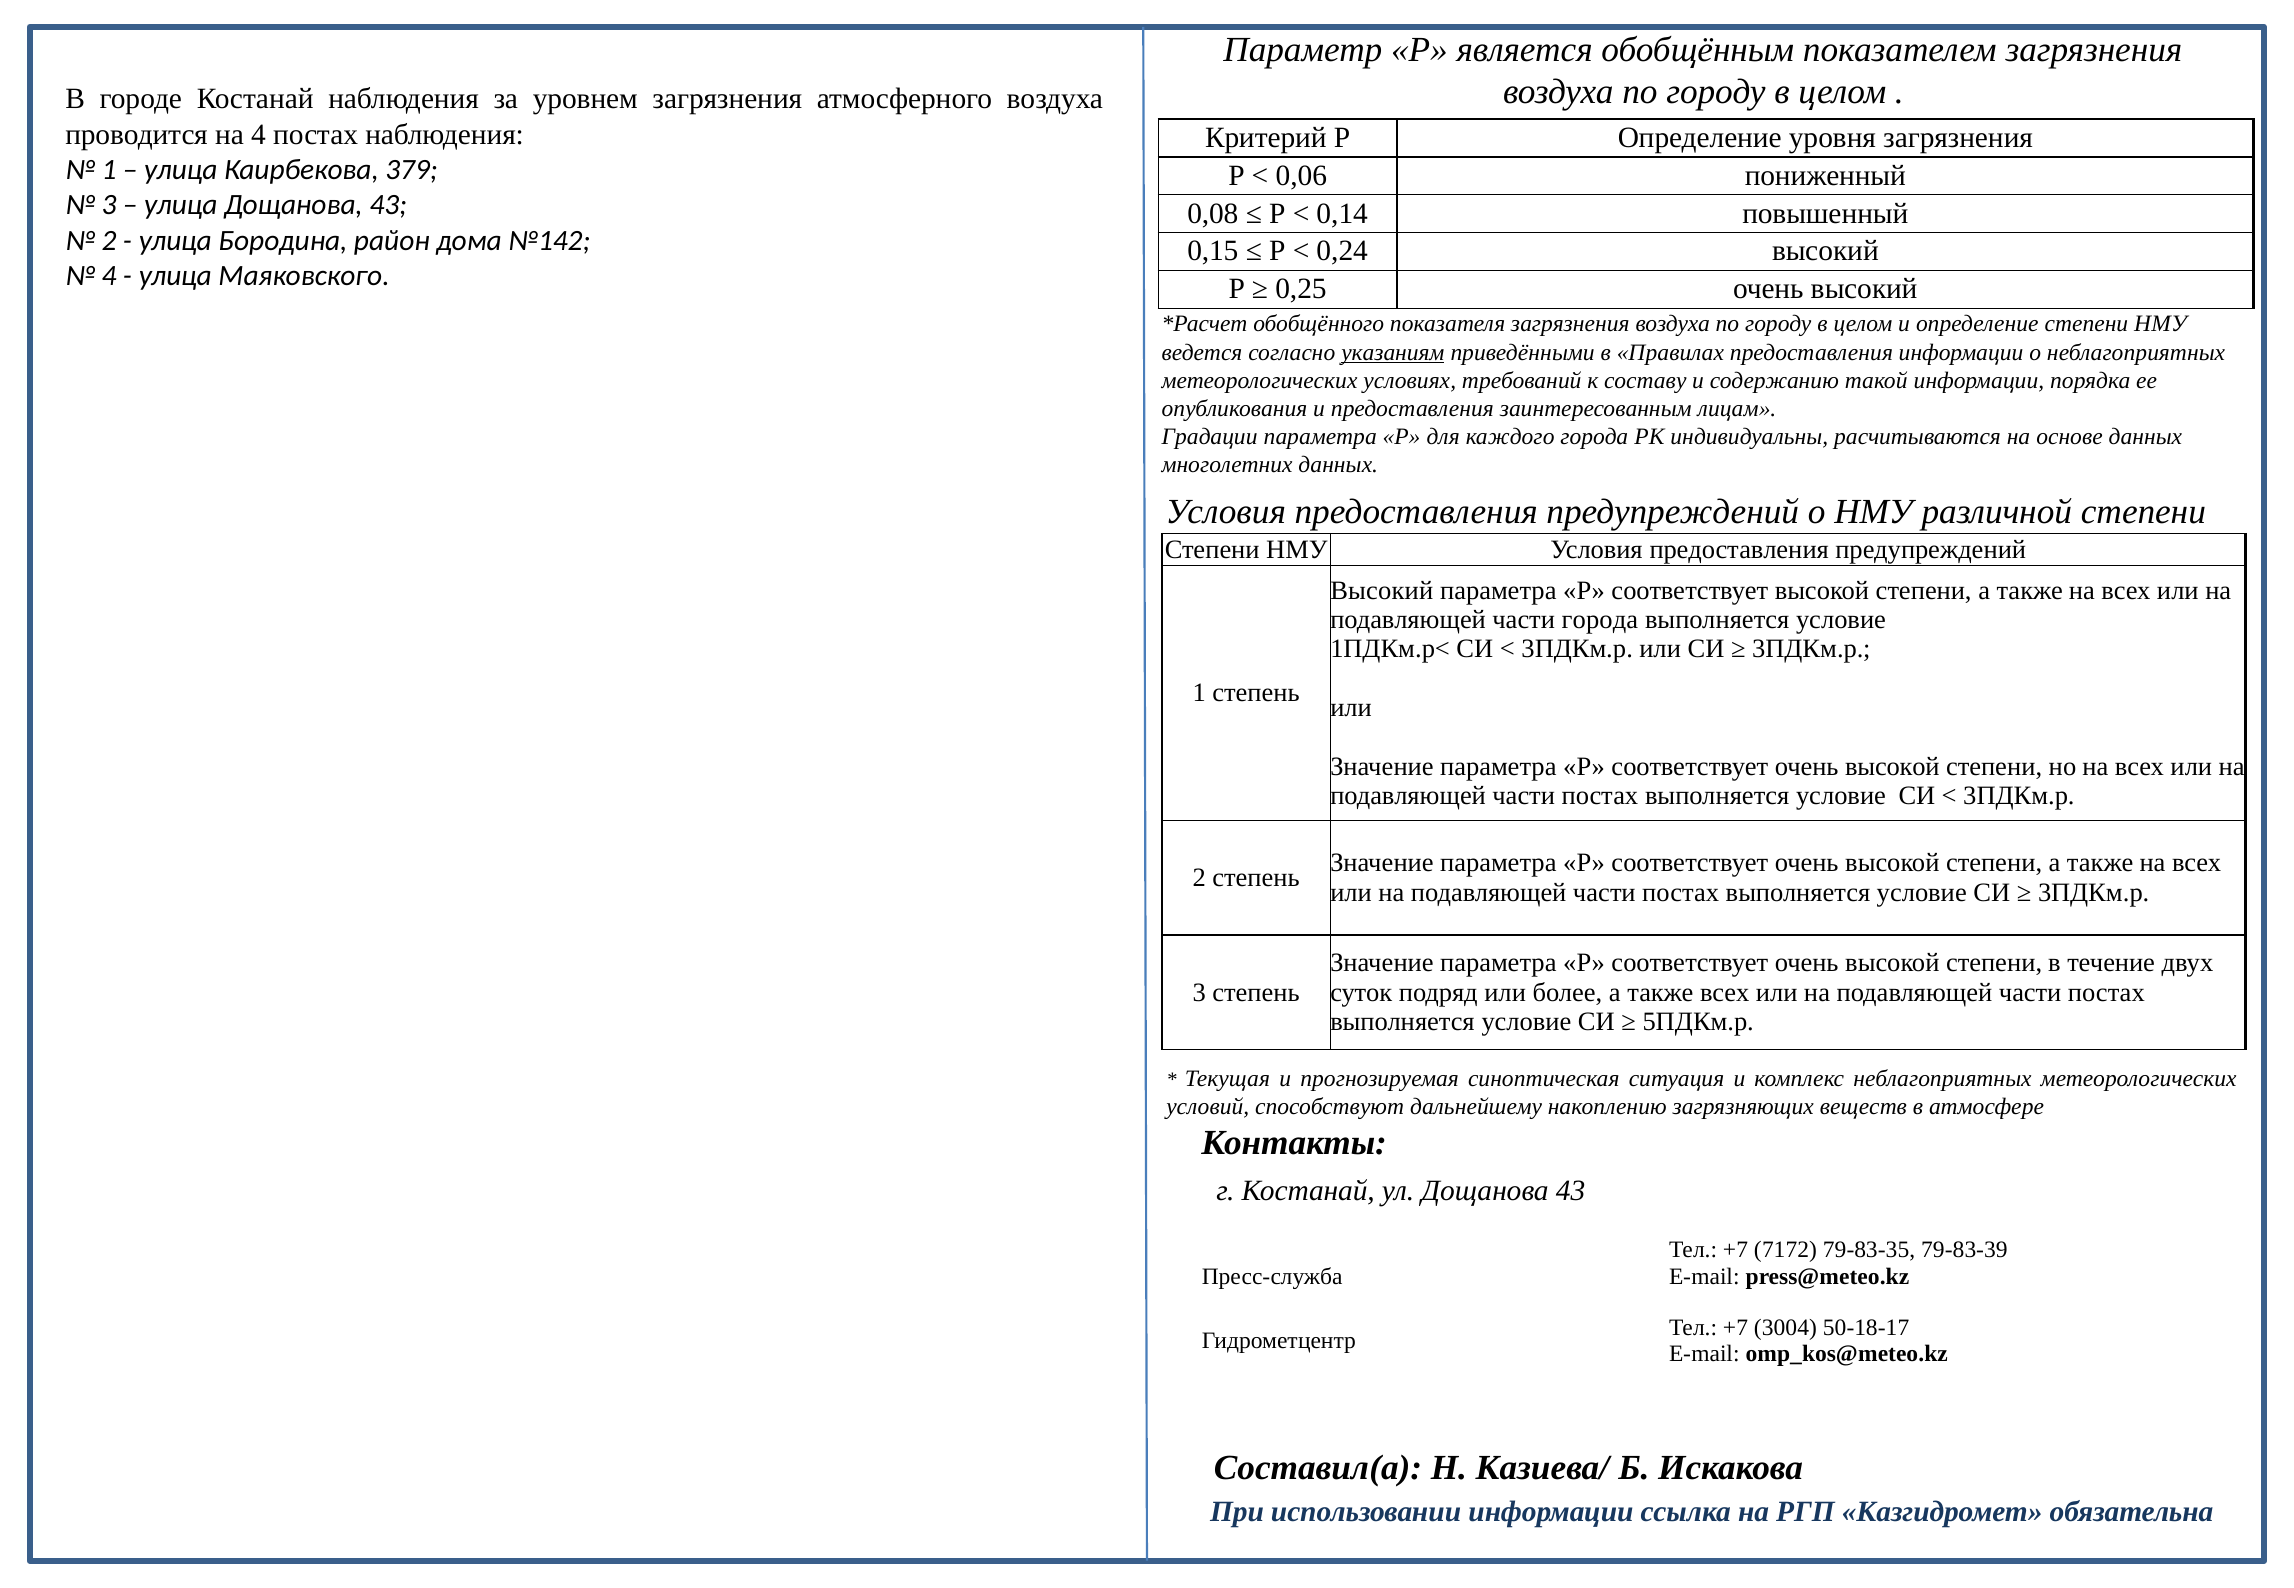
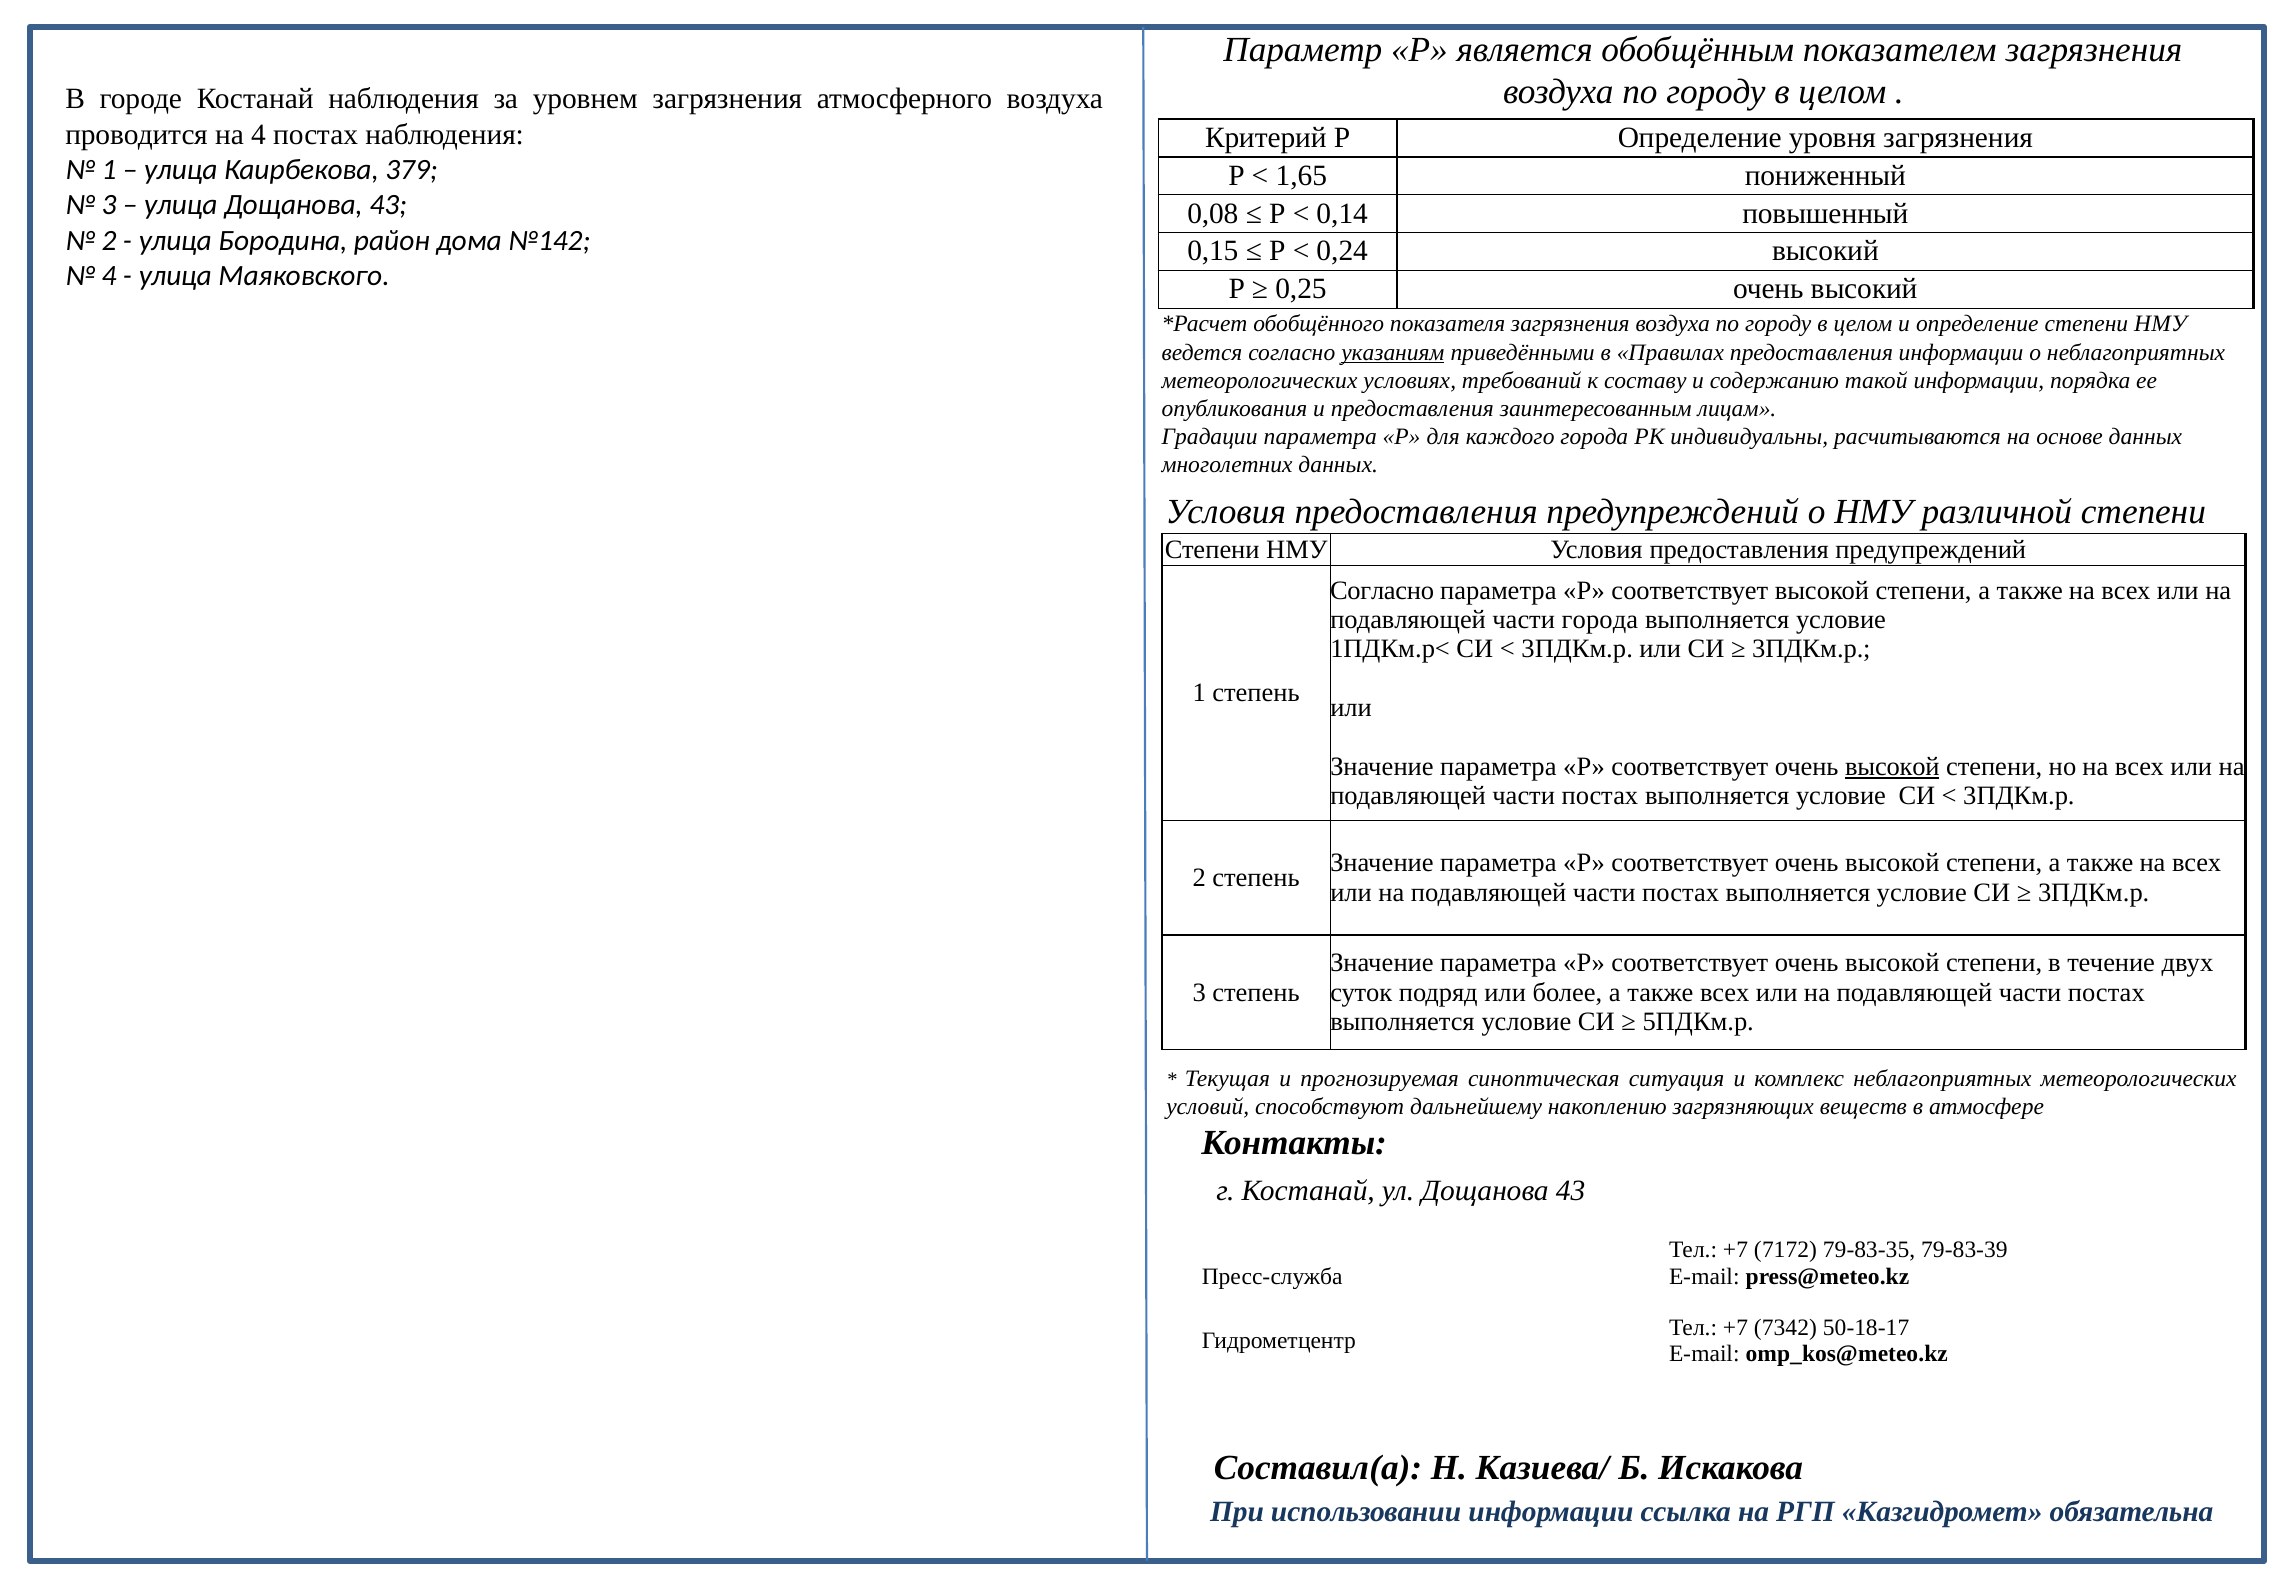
0,06: 0,06 -> 1,65
Высокий at (1382, 590): Высокий -> Согласно
высокой at (1892, 766) underline: none -> present
3004: 3004 -> 7342
